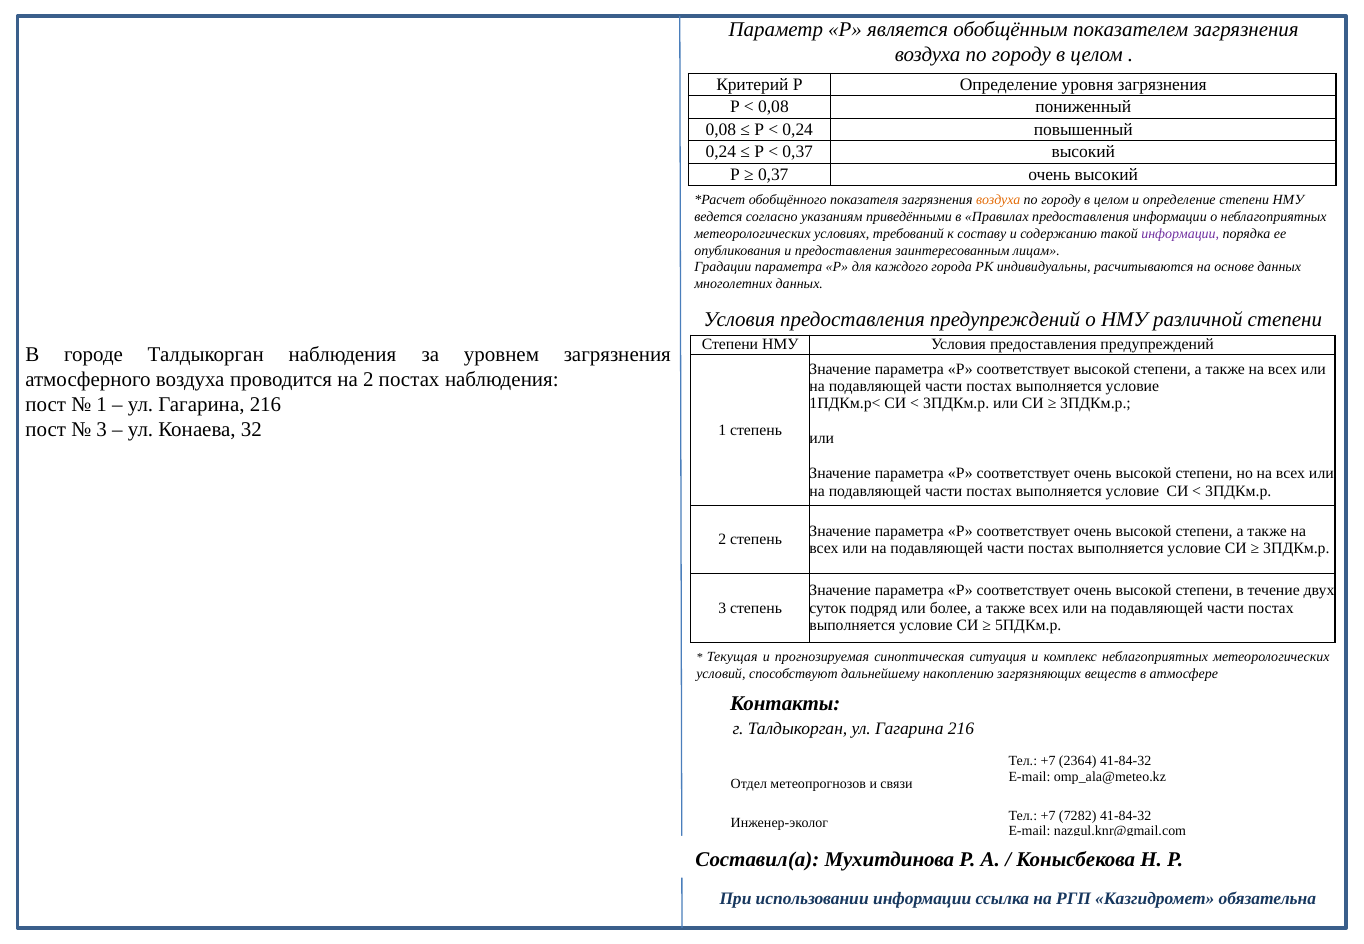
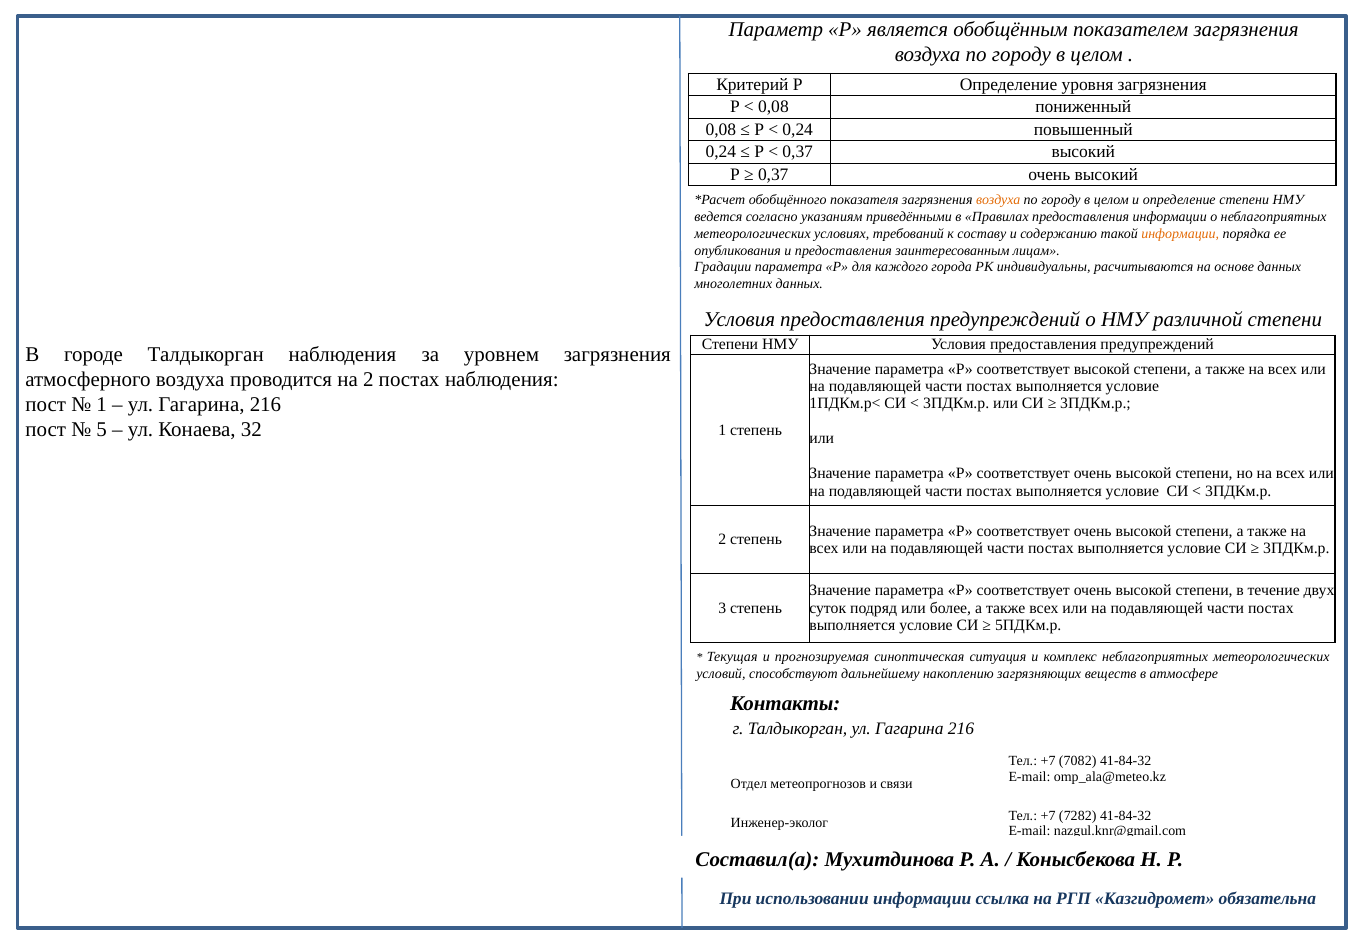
информации at (1180, 234) colour: purple -> orange
3 at (102, 430): 3 -> 5
2364: 2364 -> 7082
